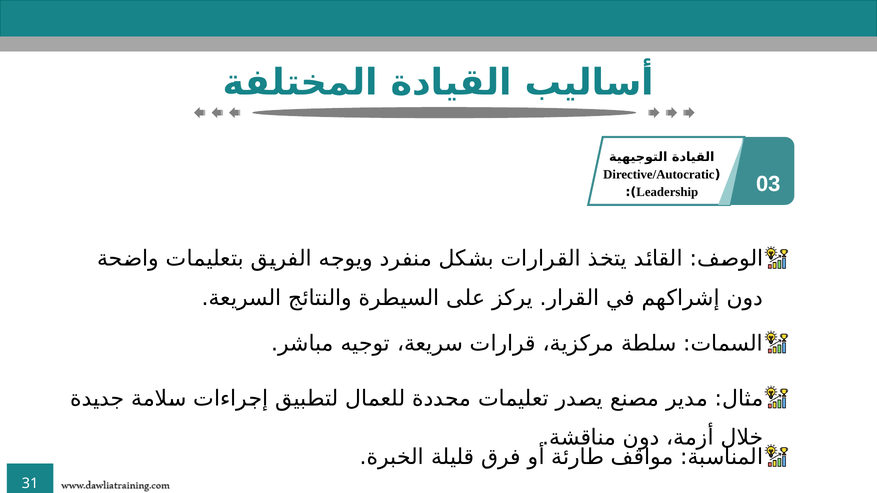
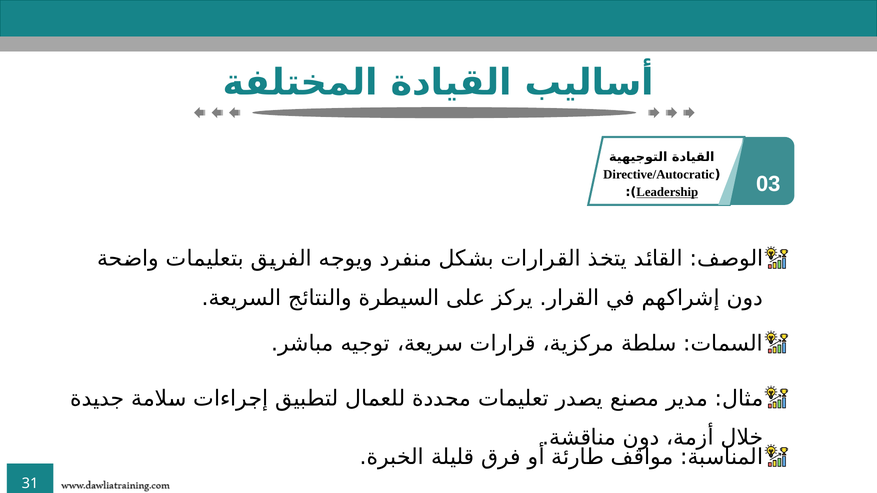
Leadership underline: none -> present
